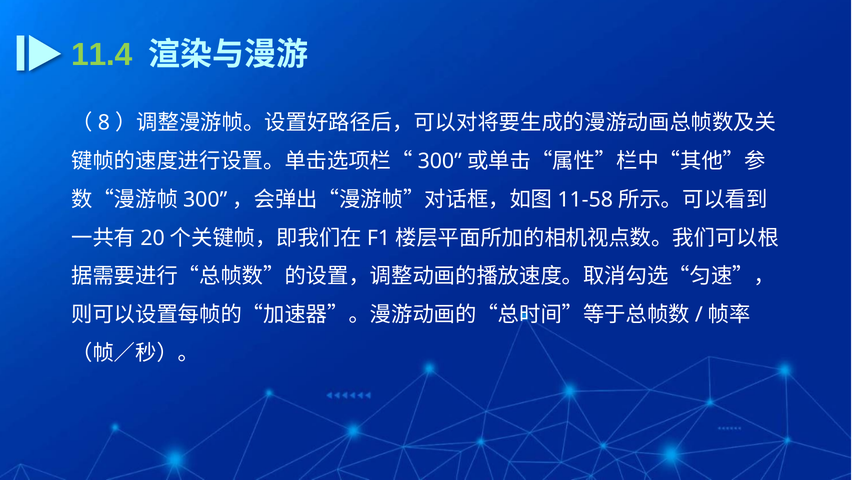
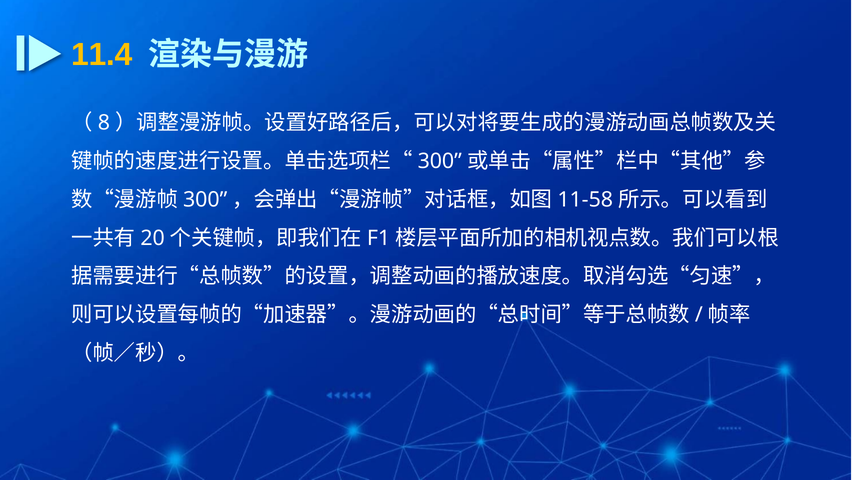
11.4 colour: light green -> yellow
